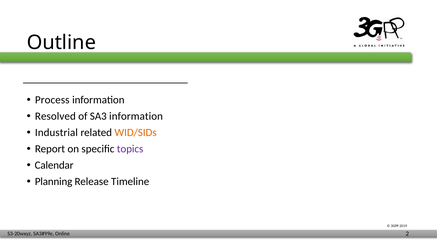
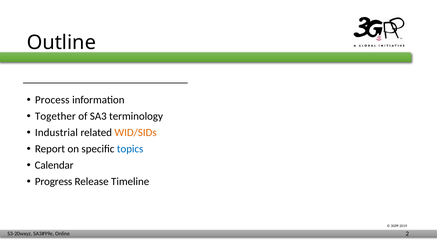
Resolved: Resolved -> Together
SA3 information: information -> terminology
topics colour: purple -> blue
Planning: Planning -> Progress
